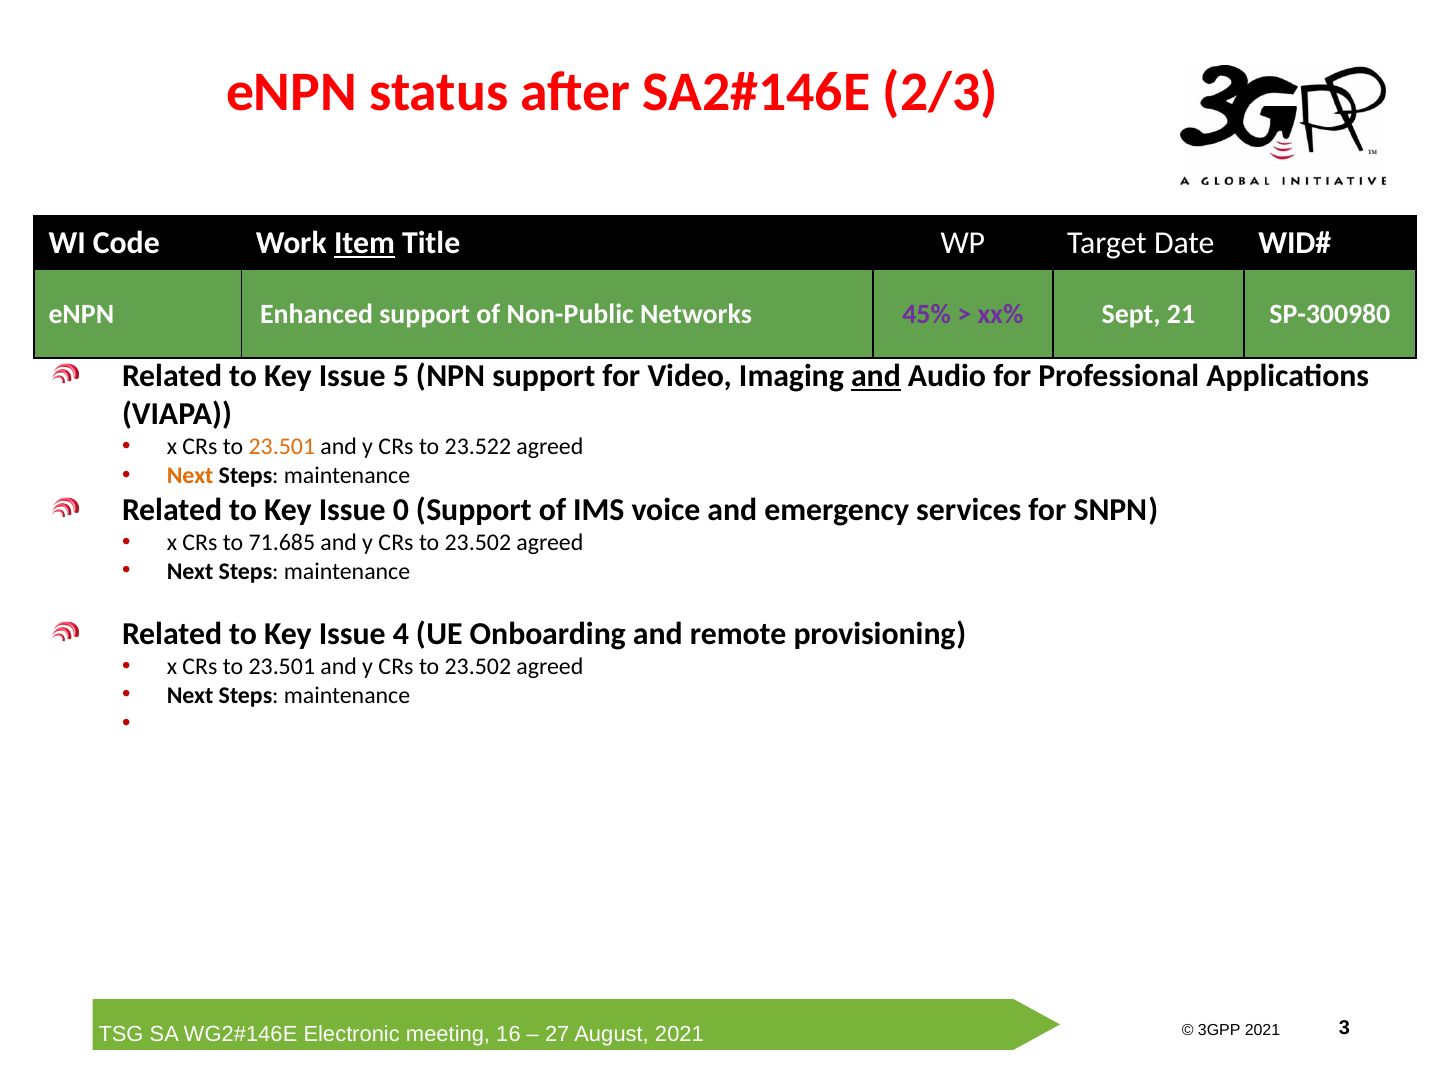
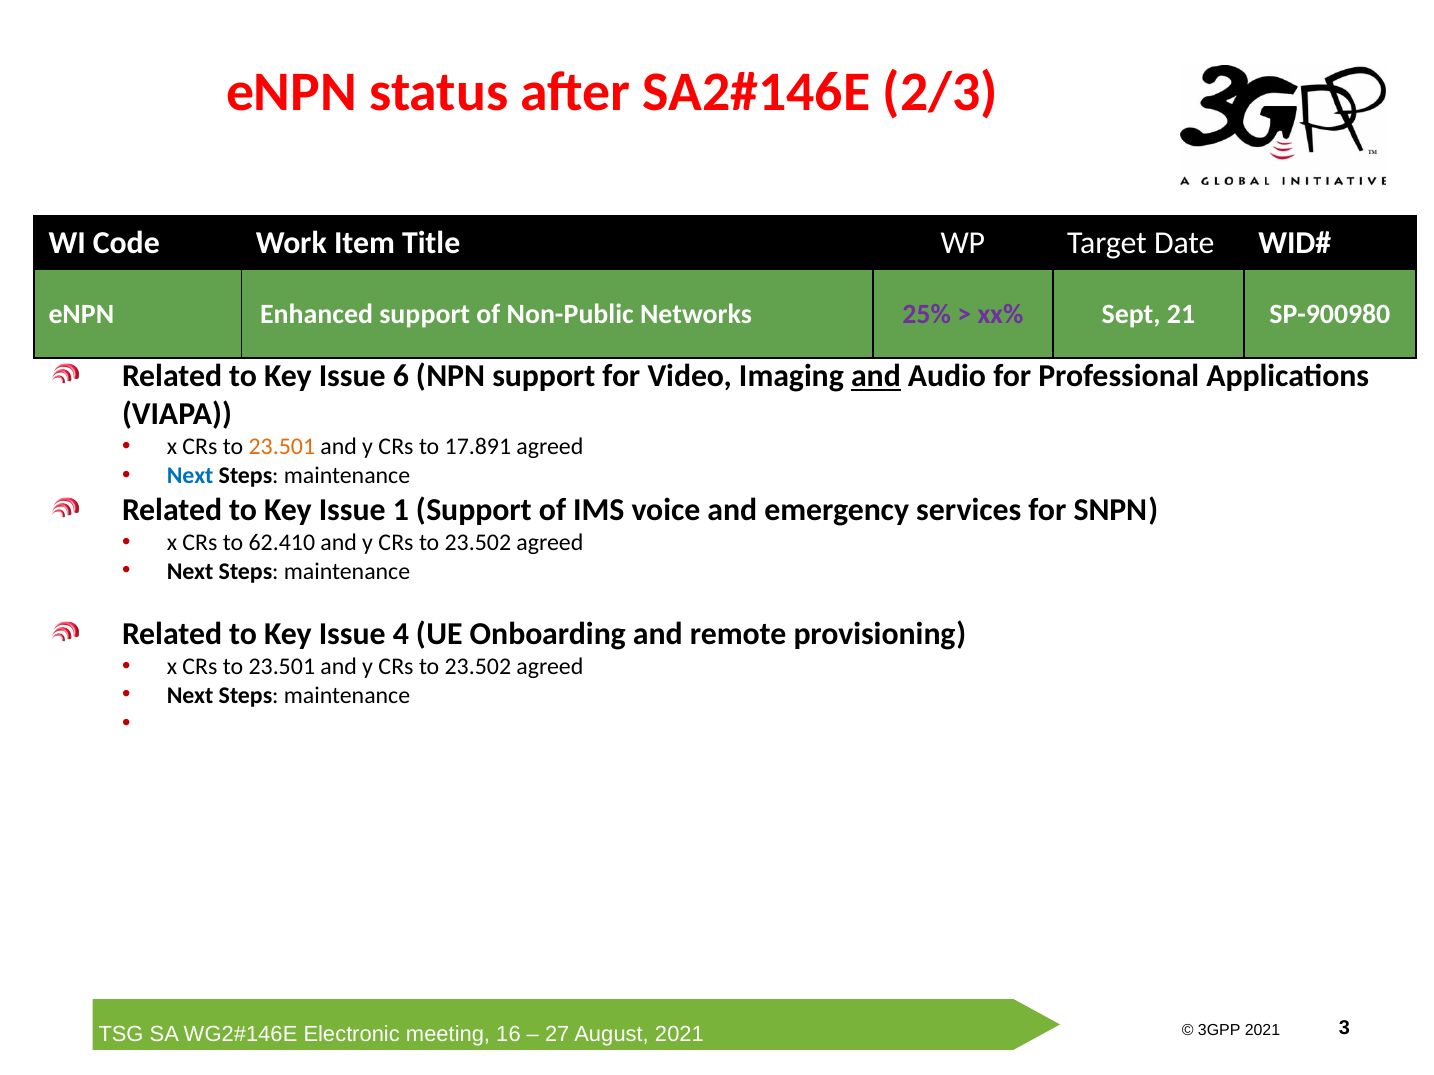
Item underline: present -> none
45%: 45% -> 25%
SP-300980: SP-300980 -> SP-900980
5: 5 -> 6
23.522: 23.522 -> 17.891
Next at (190, 476) colour: orange -> blue
0: 0 -> 1
71.685: 71.685 -> 62.410
